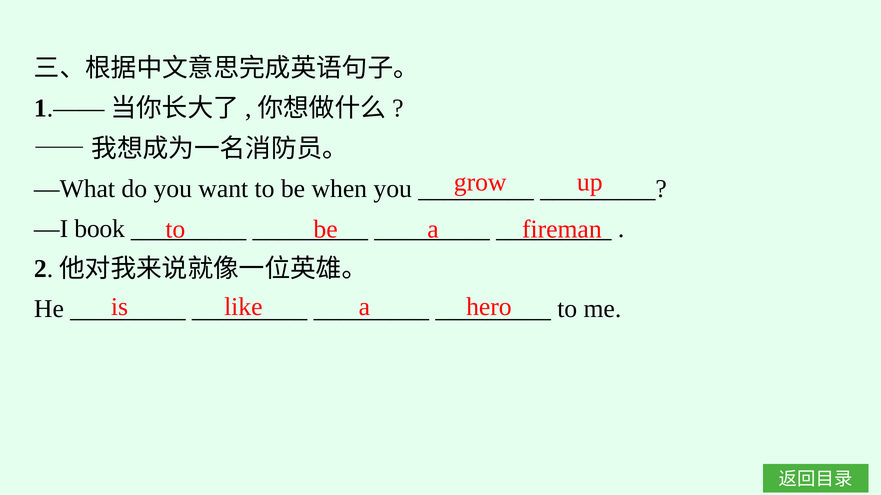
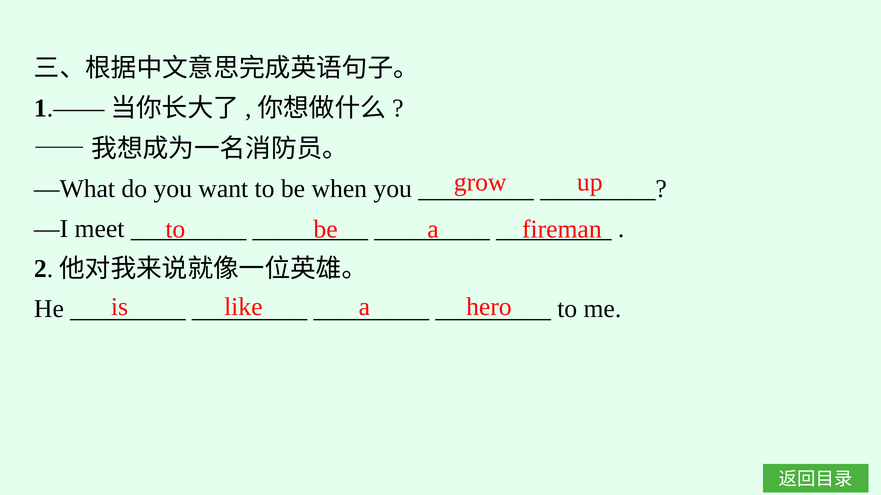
book: book -> meet
